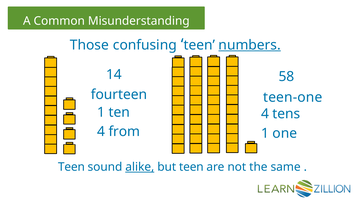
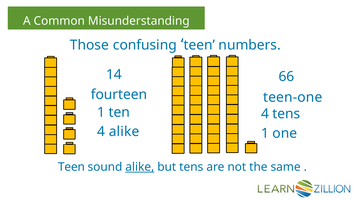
numbers underline: present -> none
58: 58 -> 66
4 from: from -> alike
but teen: teen -> tens
